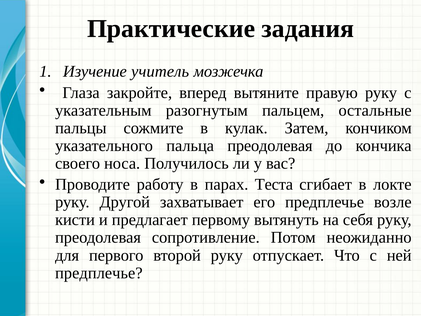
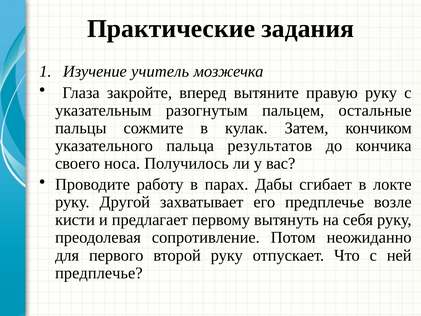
пальца преодолевая: преодолевая -> результатов
Теста: Теста -> Дабы
